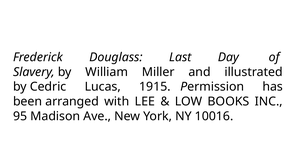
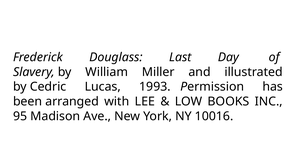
1915: 1915 -> 1993
